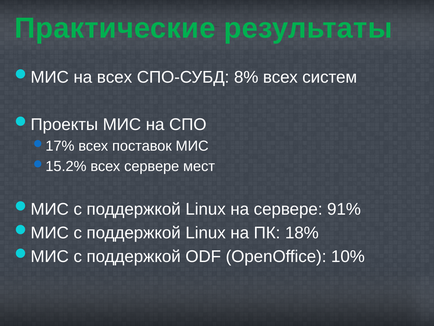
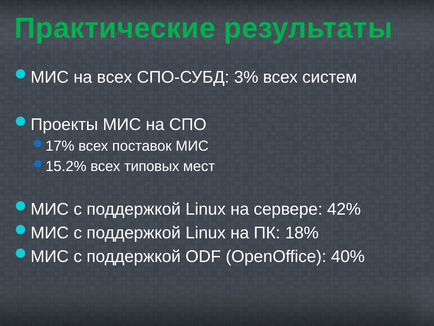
8%: 8% -> 3%
всех сервере: сервере -> типовых
91%: 91% -> 42%
10%: 10% -> 40%
